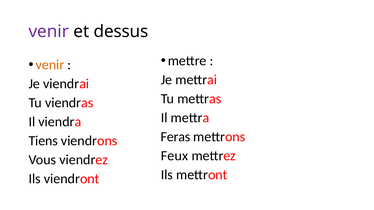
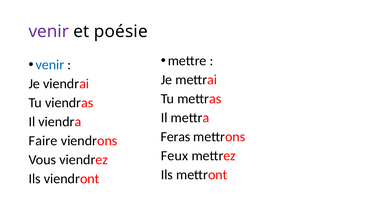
dessus: dessus -> poésie
venir at (50, 65) colour: orange -> blue
Tiens: Tiens -> Faire
